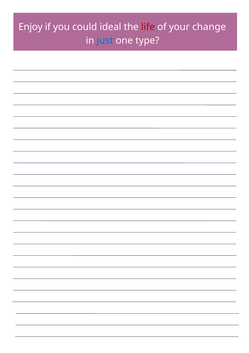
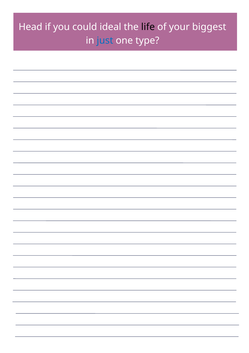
Enjoy: Enjoy -> Head
life colour: red -> black
change: change -> biggest
